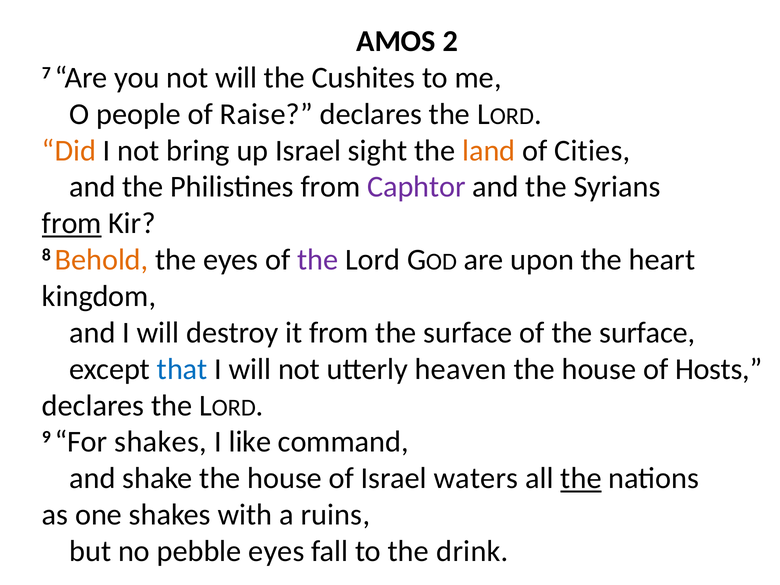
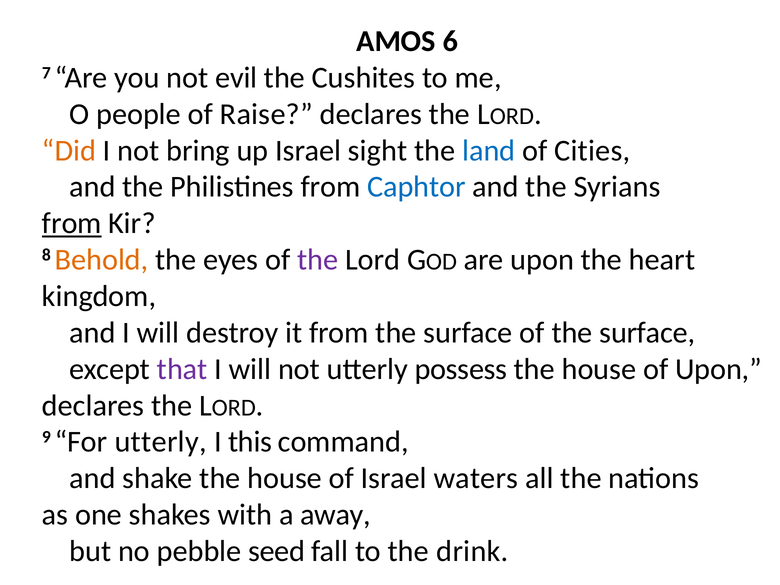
2: 2 -> 6
not will: will -> evil
land colour: orange -> blue
Caphtor colour: purple -> blue
that colour: blue -> purple
heaven: heaven -> possess
of Hosts: Hosts -> Upon
For shakes: shakes -> utterly
like: like -> this
the at (581, 478) underline: present -> none
ruins: ruins -> away
pebble eyes: eyes -> seed
